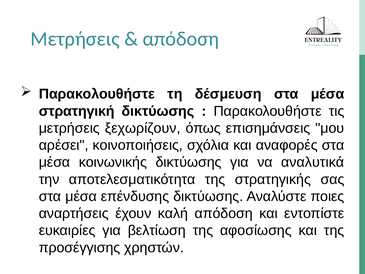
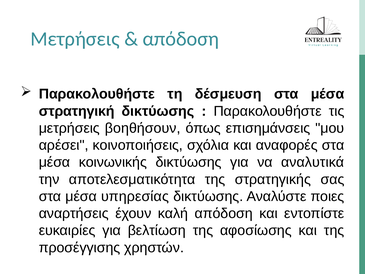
ξεχωρίζουν: ξεχωρίζουν -> βοηθήσουν
επένδυσης: επένδυσης -> υπηρεσίας
